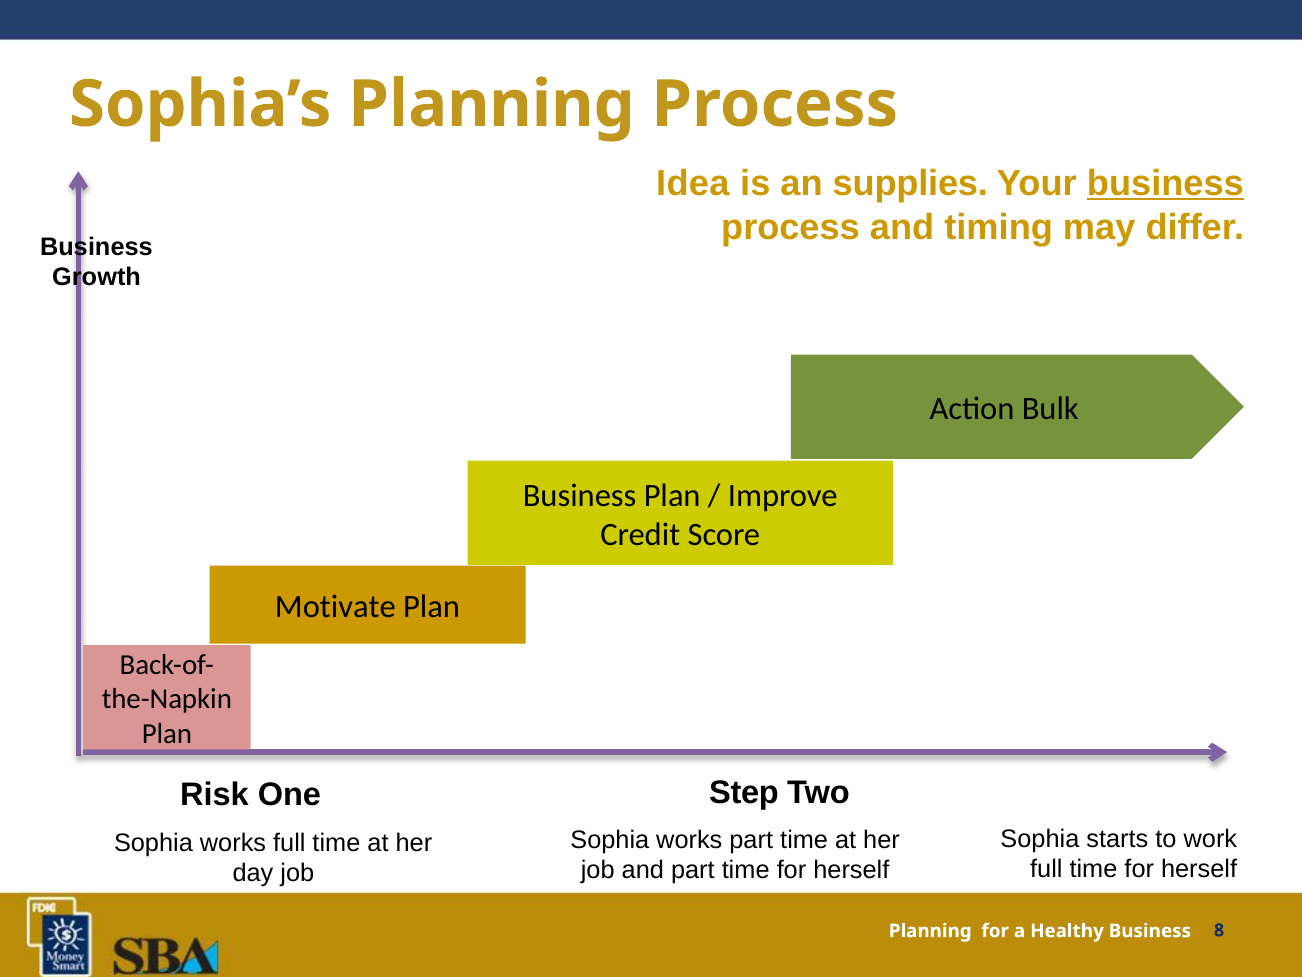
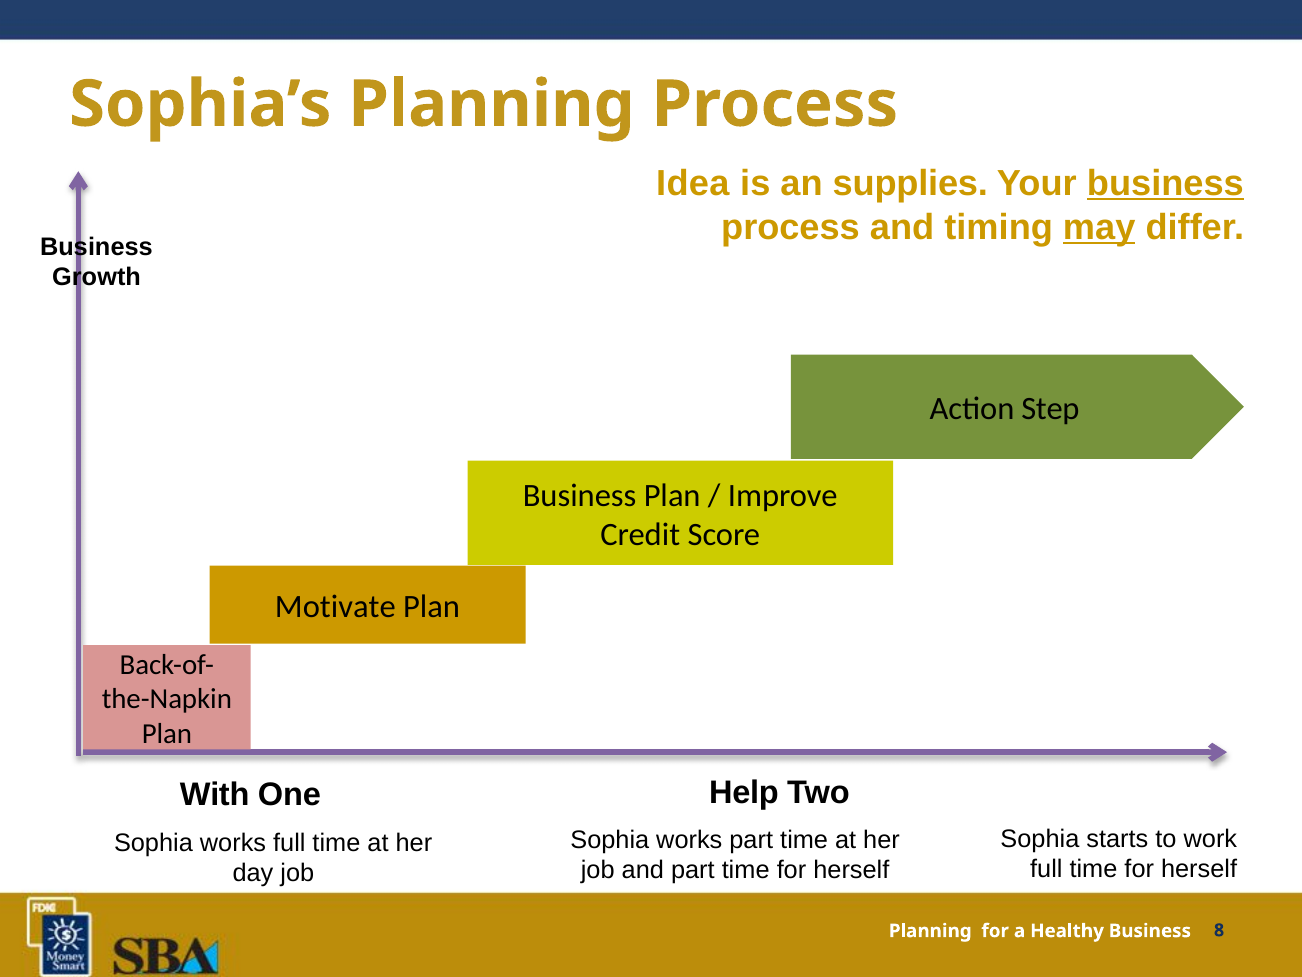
may underline: none -> present
Bulk: Bulk -> Step
Risk: Risk -> With
Step: Step -> Help
